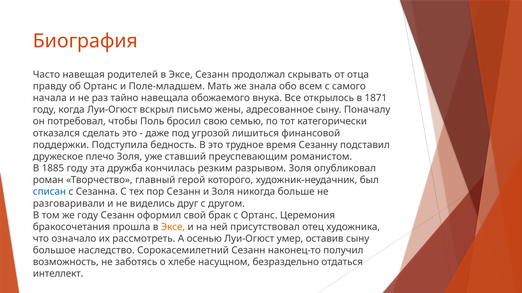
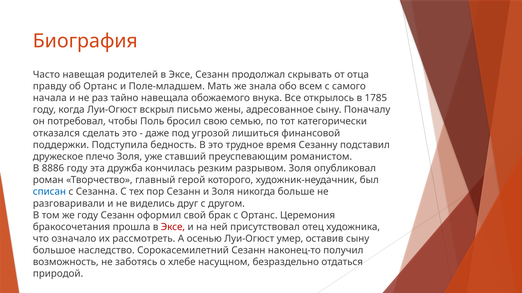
1871: 1871 -> 1785
1885: 1885 -> 8886
Эксе at (173, 227) colour: orange -> red
интеллект: интеллект -> природой
